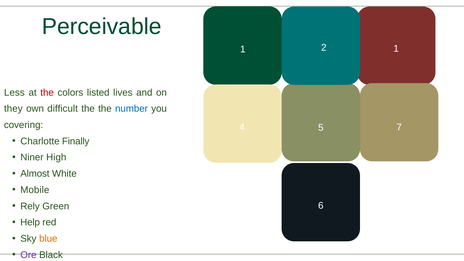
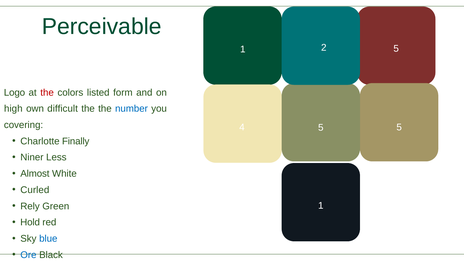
1 at (396, 49): 1 -> 5
Less: Less -> Logo
lives: lives -> form
they: they -> high
5 7: 7 -> 5
High: High -> Less
Mobile: Mobile -> Curled
7 6: 6 -> 1
Help: Help -> Hold
blue colour: orange -> blue
Ore colour: purple -> blue
